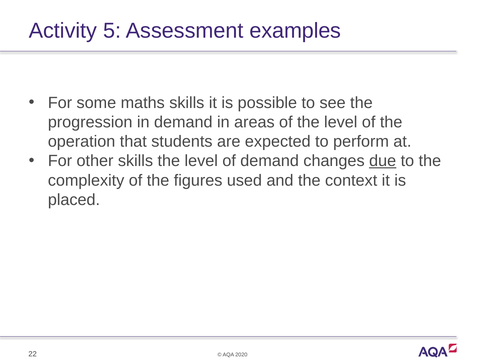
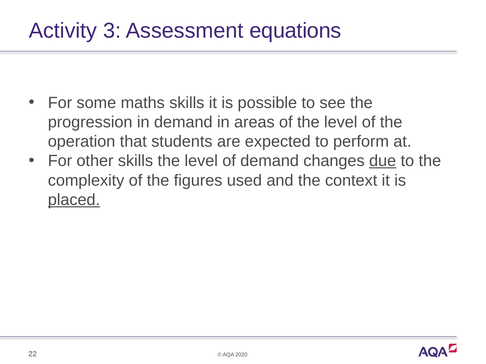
5: 5 -> 3
examples: examples -> equations
placed underline: none -> present
